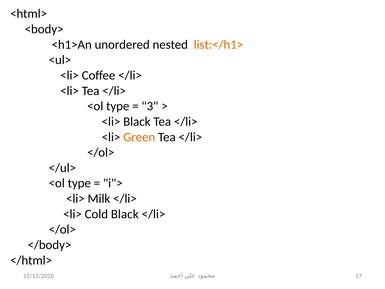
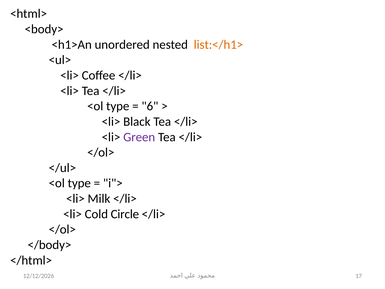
3: 3 -> 6
Green colour: orange -> purple
Cold Black: Black -> Circle
